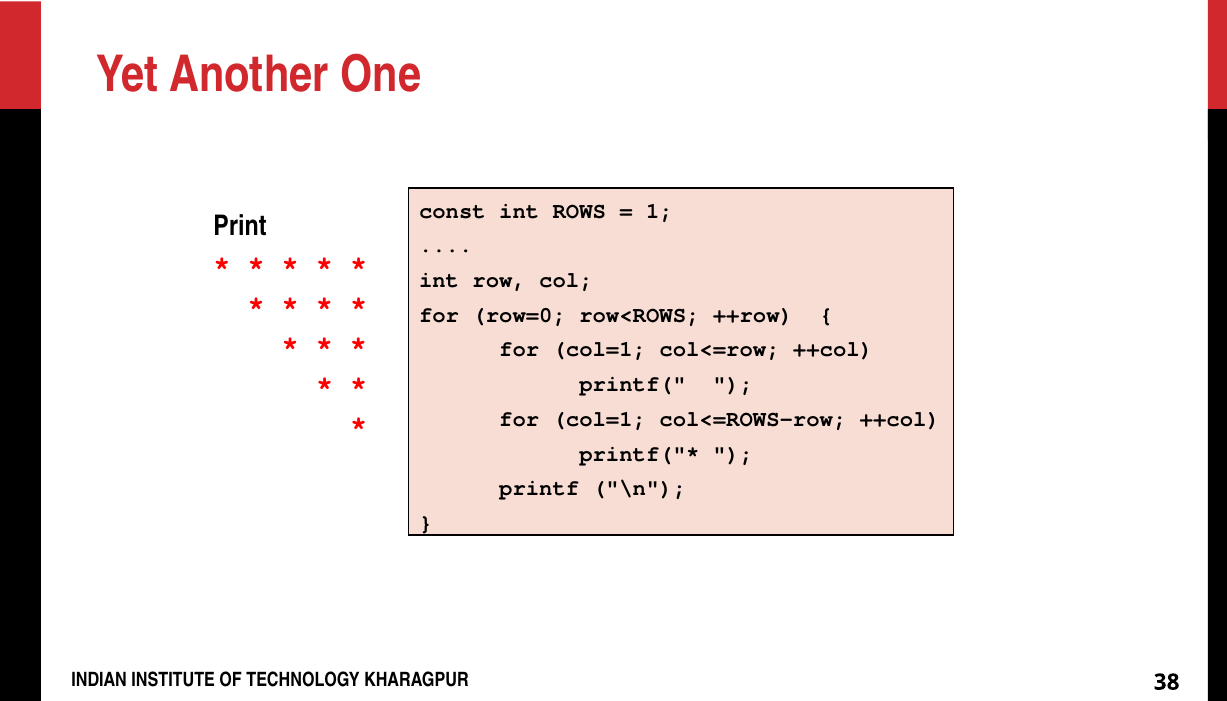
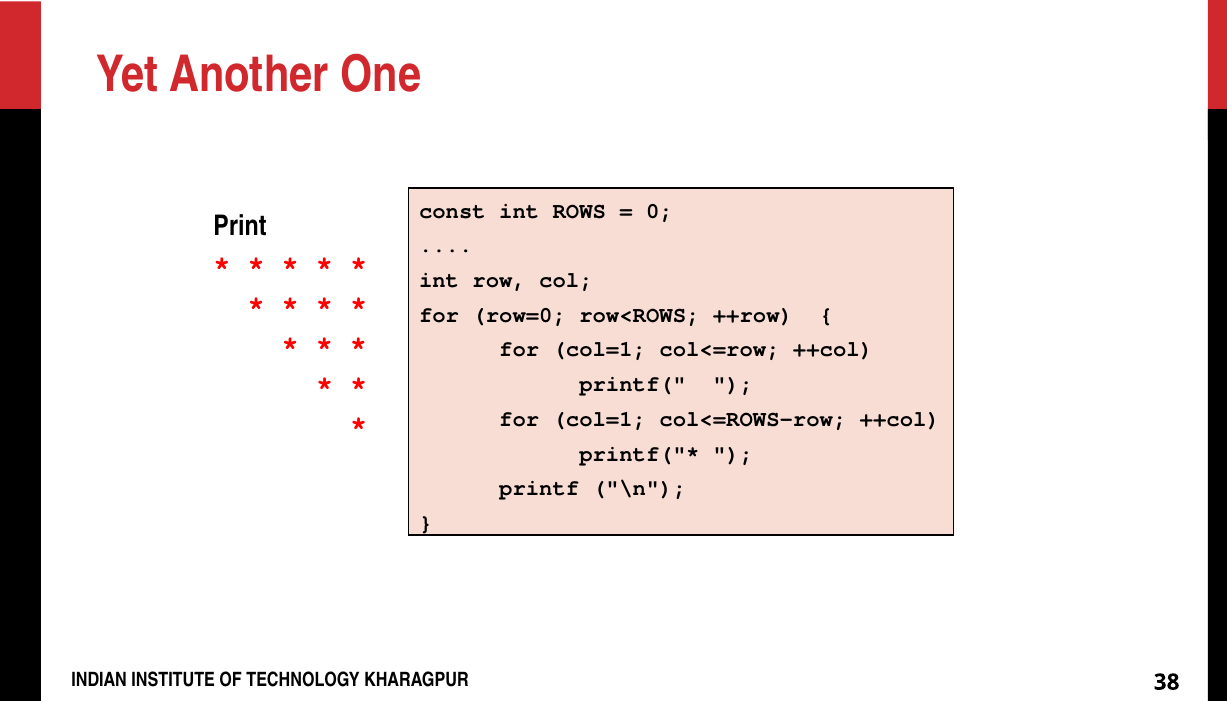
1: 1 -> 0
